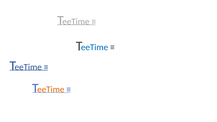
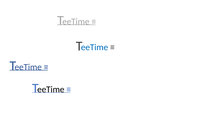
eeTime at (51, 89) colour: orange -> black
